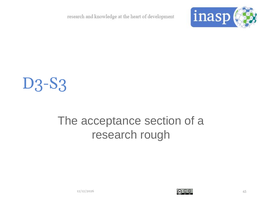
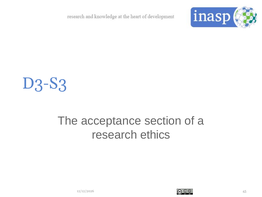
rough: rough -> ethics
